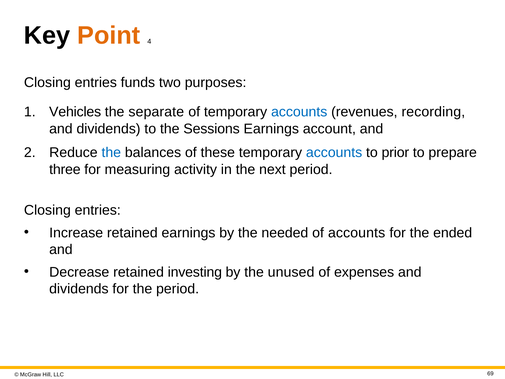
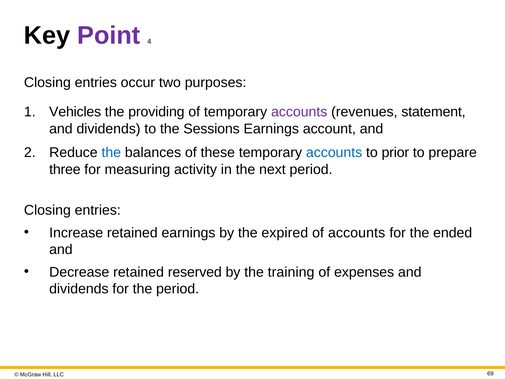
Point colour: orange -> purple
funds: funds -> occur
separate: separate -> providing
accounts at (299, 112) colour: blue -> purple
recording: recording -> statement
needed: needed -> expired
investing: investing -> reserved
unused: unused -> training
